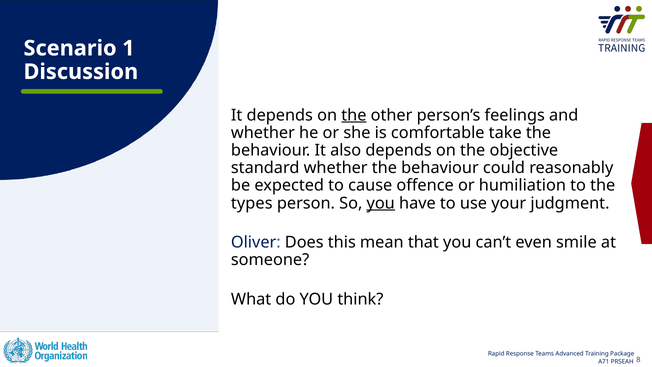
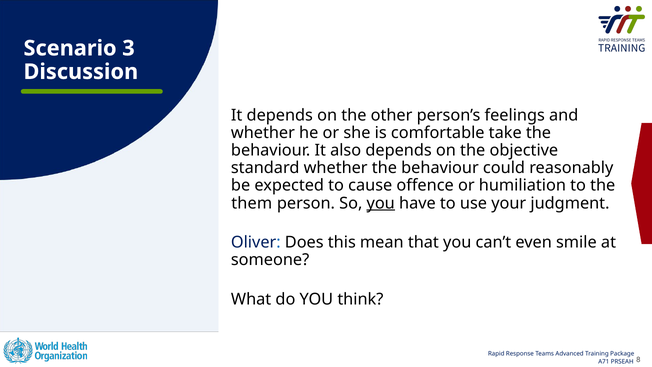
1: 1 -> 3
the at (354, 115) underline: present -> none
types: types -> them
